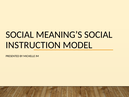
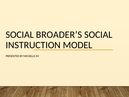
MEANING’S: MEANING’S -> BROADER’S
